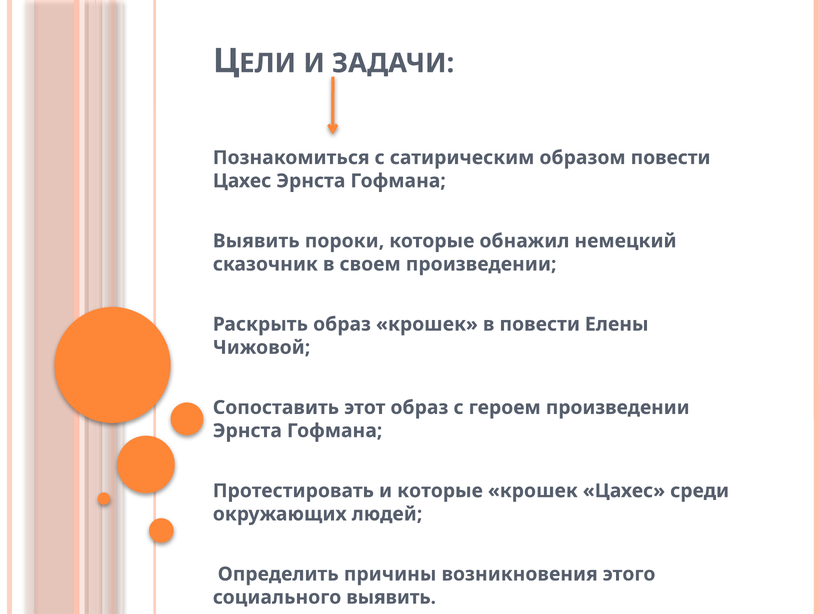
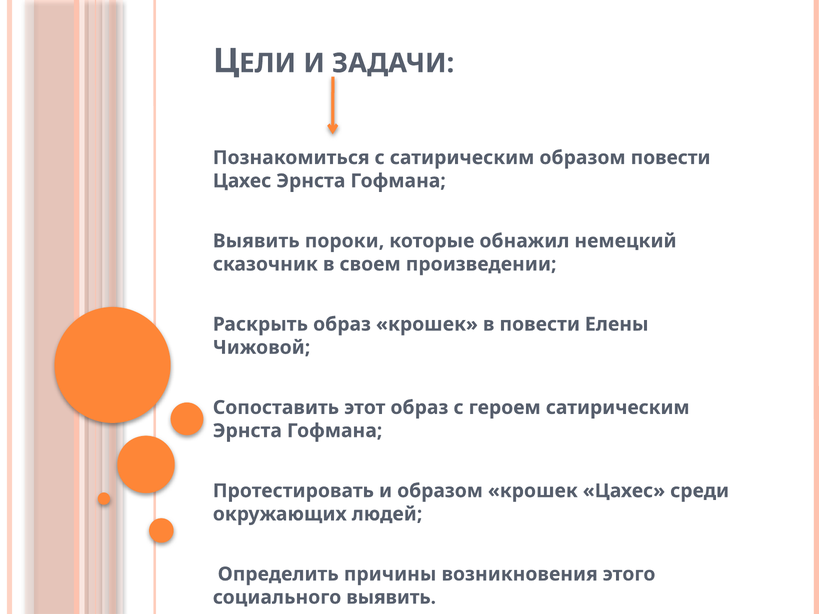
героем произведении: произведении -> сатирическим
и которые: которые -> образом
